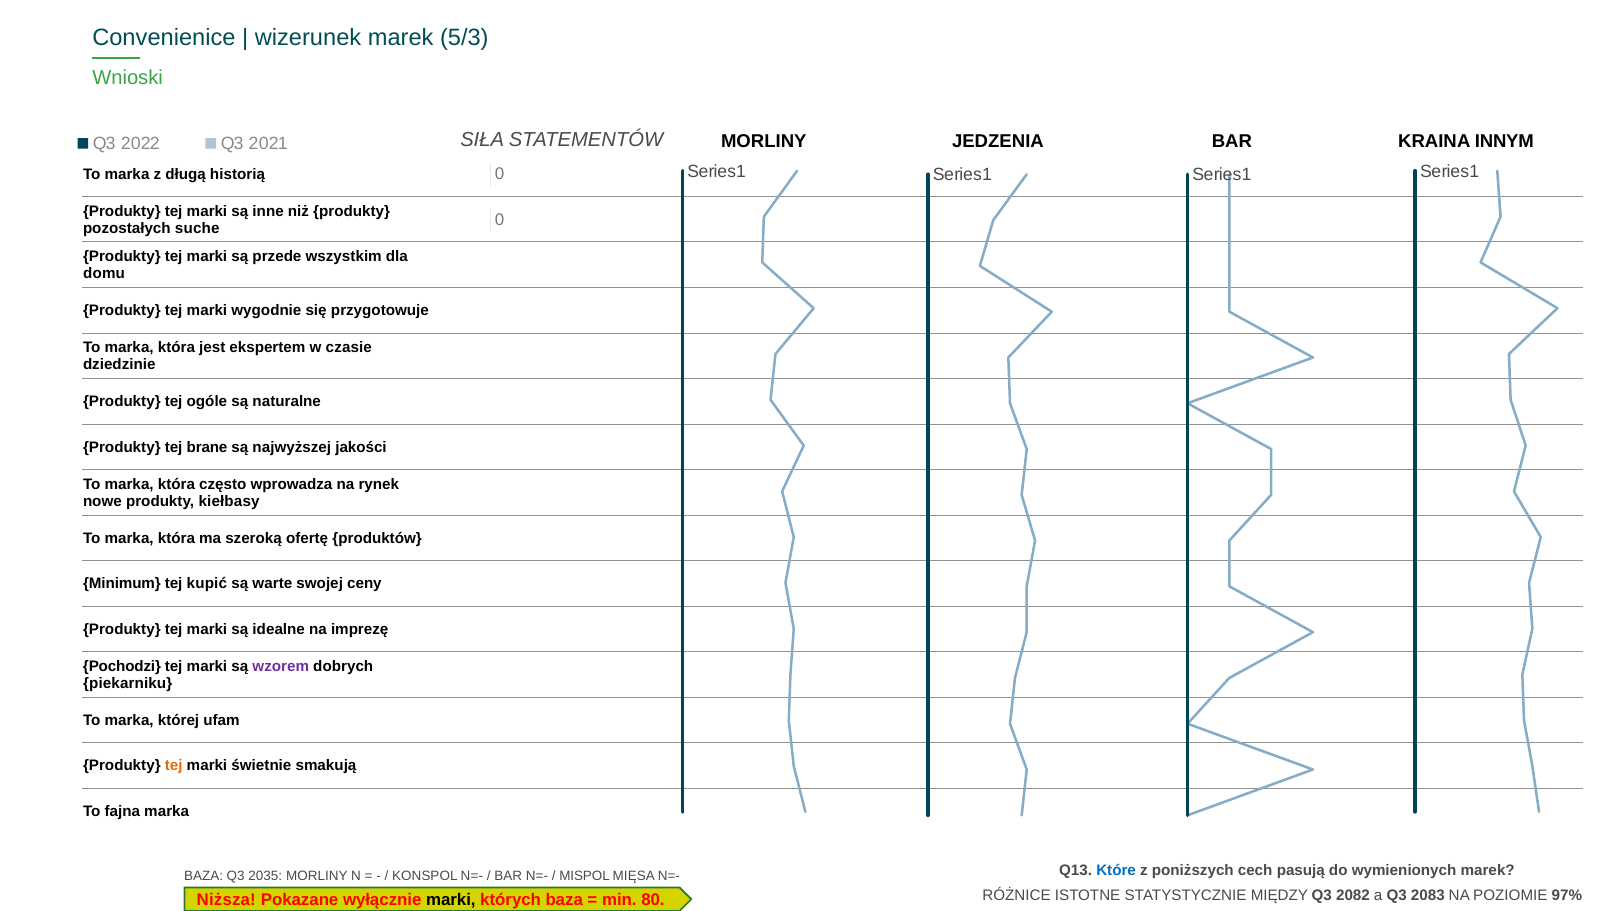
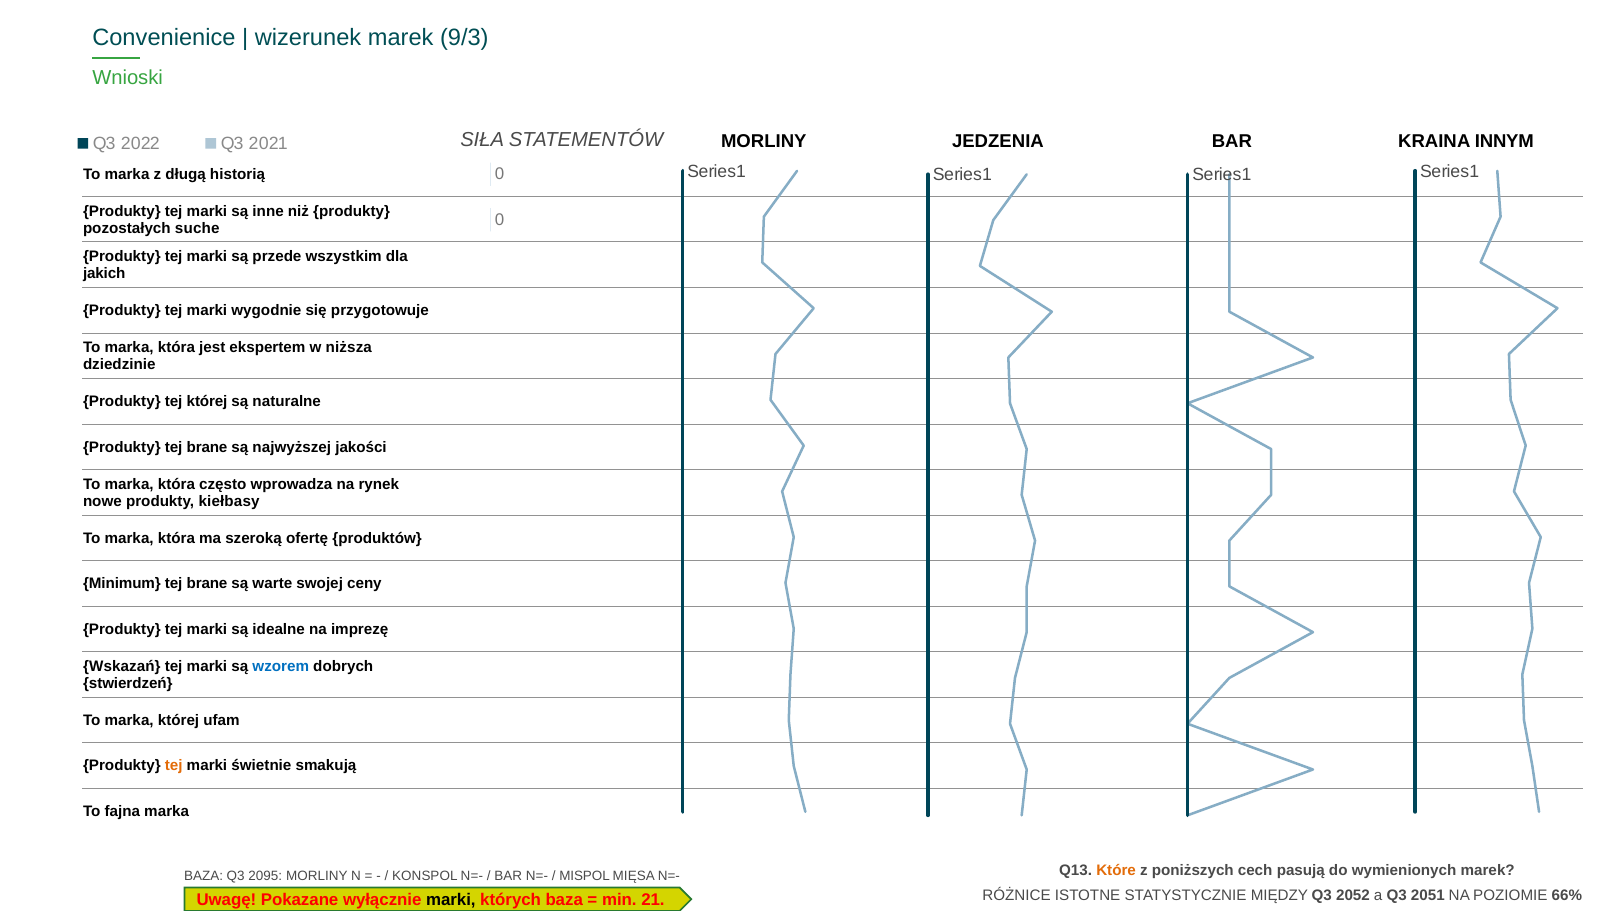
5/3: 5/3 -> 9/3
domu: domu -> jakich
czasie: czasie -> niższa
tej ogóle: ogóle -> której
kupić at (207, 584): kupić -> brane
Pochodzi: Pochodzi -> Wskazań
wzorem colour: purple -> blue
piekarniku: piekarniku -> stwierdzeń
2035: 2035 -> 2095
Które colour: blue -> orange
2082: 2082 -> 2052
2083: 2083 -> 2051
97%: 97% -> 66%
Niższa: Niższa -> Uwagę
80: 80 -> 21
